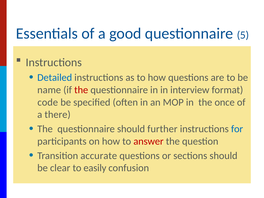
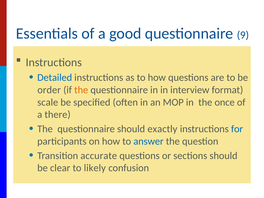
5: 5 -> 9
name: name -> order
the at (81, 90) colour: red -> orange
code: code -> scale
further: further -> exactly
answer colour: red -> blue
easily: easily -> likely
